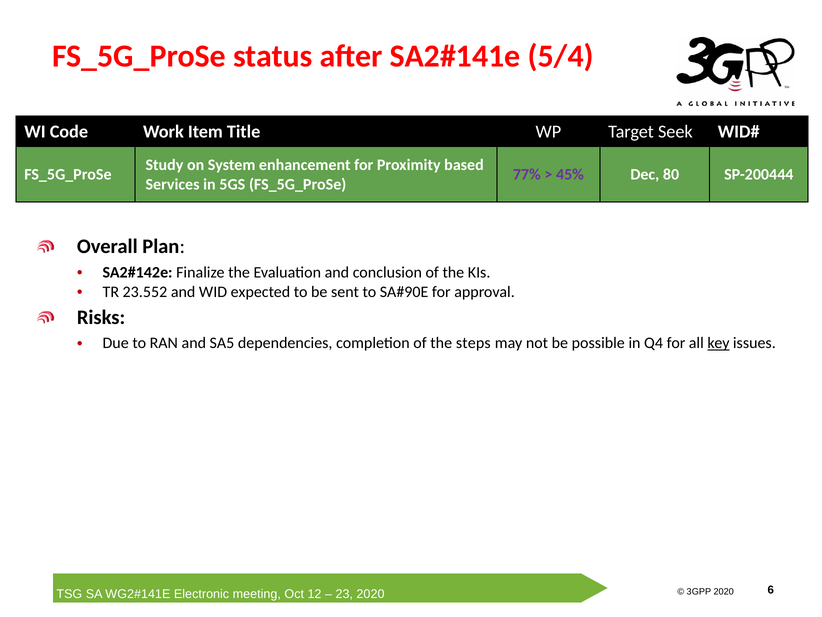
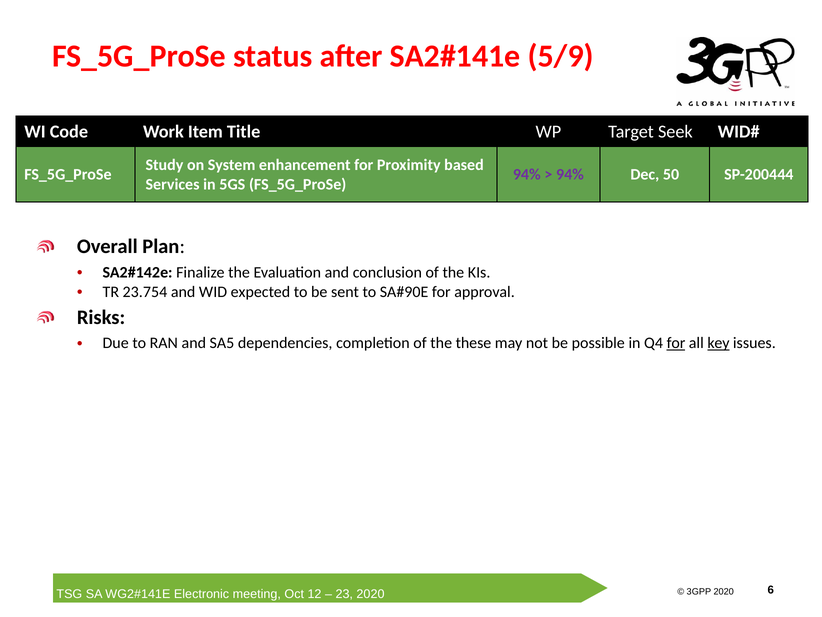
5/4: 5/4 -> 5/9
77% at (527, 174): 77% -> 94%
45% at (570, 174): 45% -> 94%
80: 80 -> 50
23.552: 23.552 -> 23.754
steps: steps -> these
for at (676, 343) underline: none -> present
